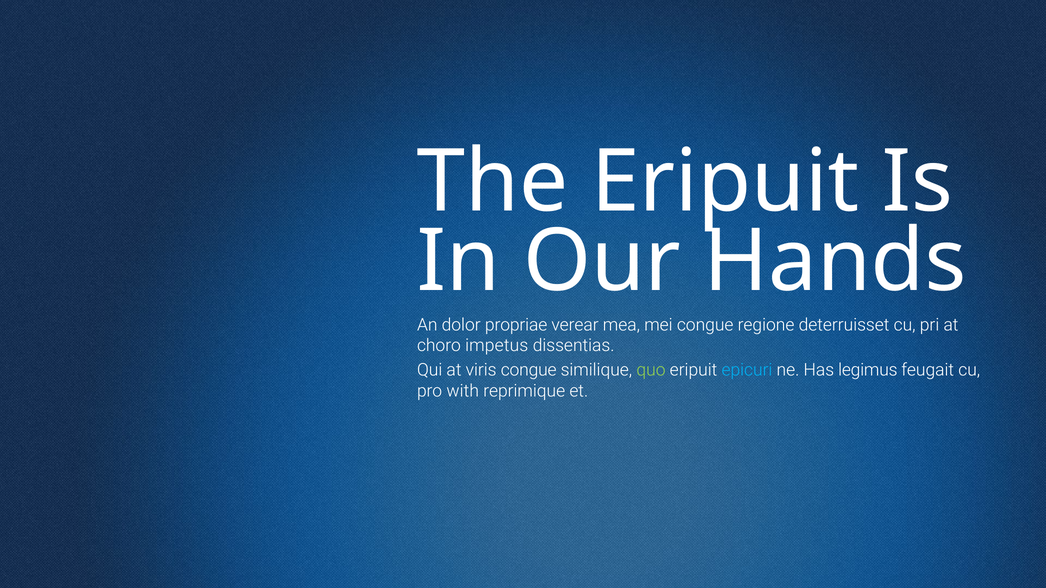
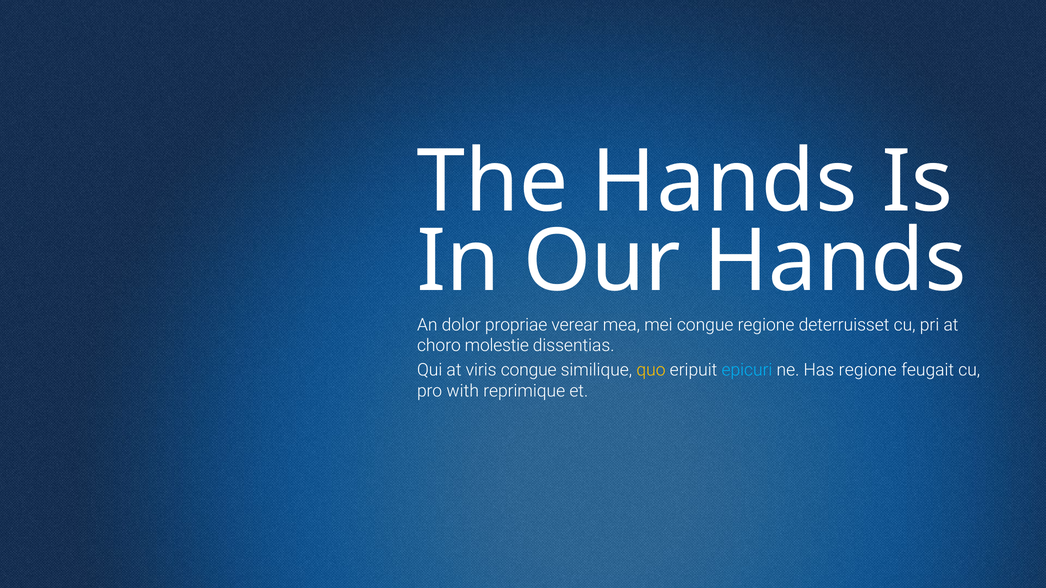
The Eripuit: Eripuit -> Hands
impetus: impetus -> molestie
quo colour: light green -> yellow
Has legimus: legimus -> regione
